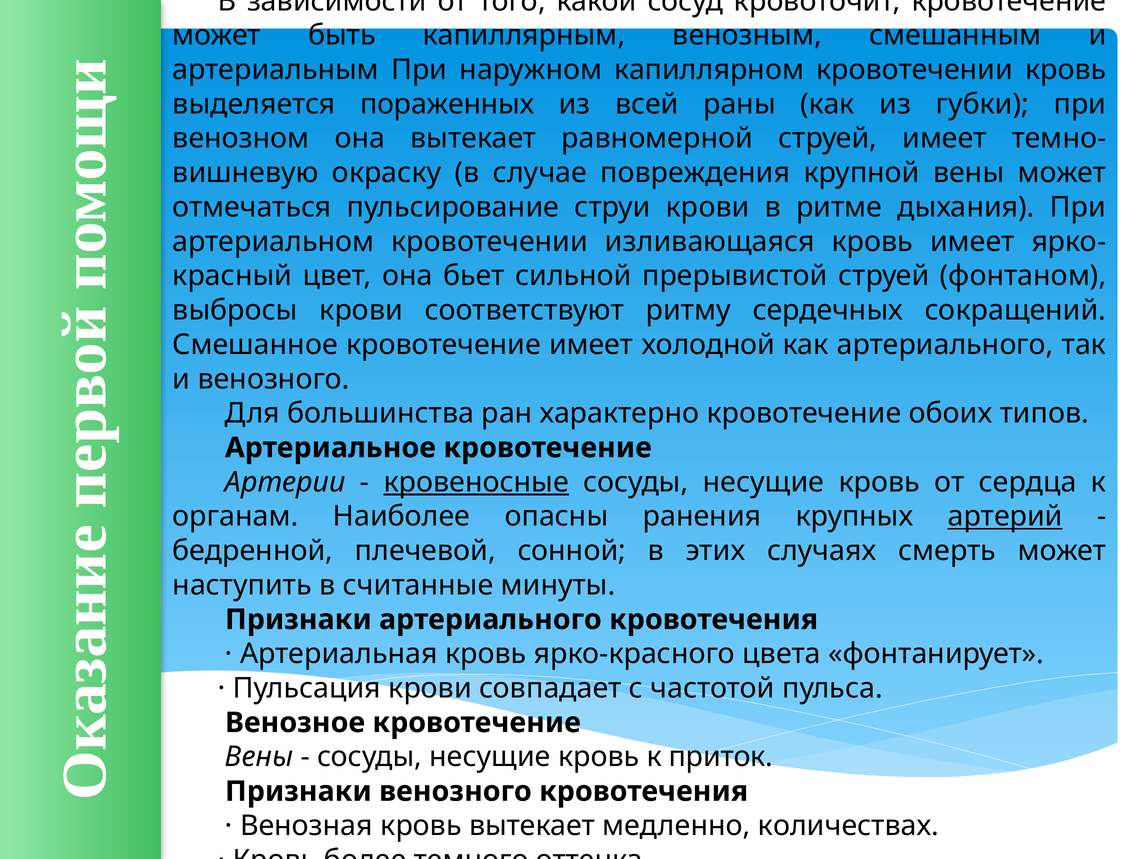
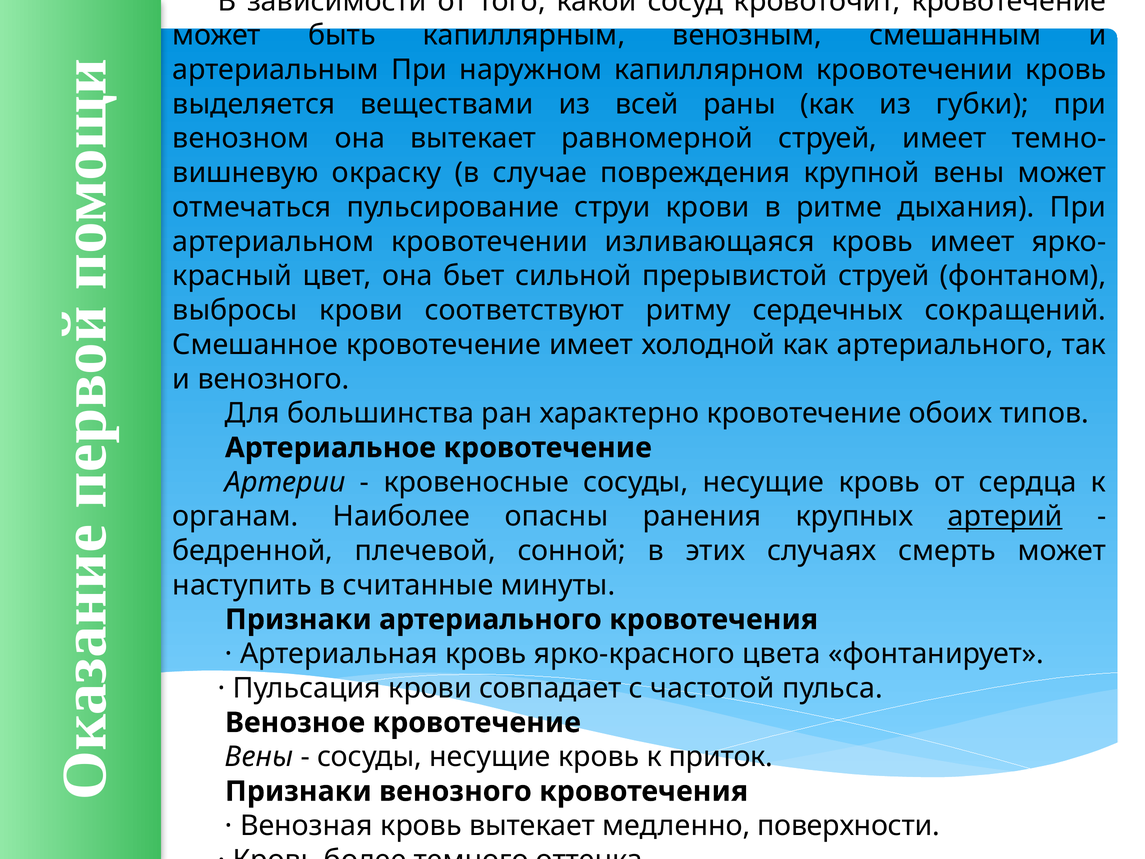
пораженных: пораженных -> веществами
кровеносные underline: present -> none
количествах: количествах -> поверхности
